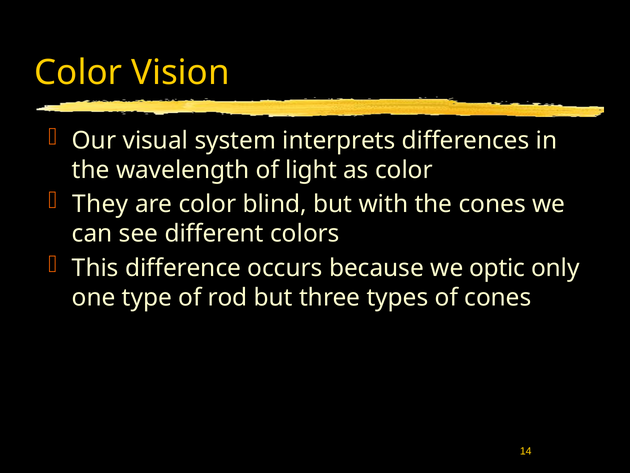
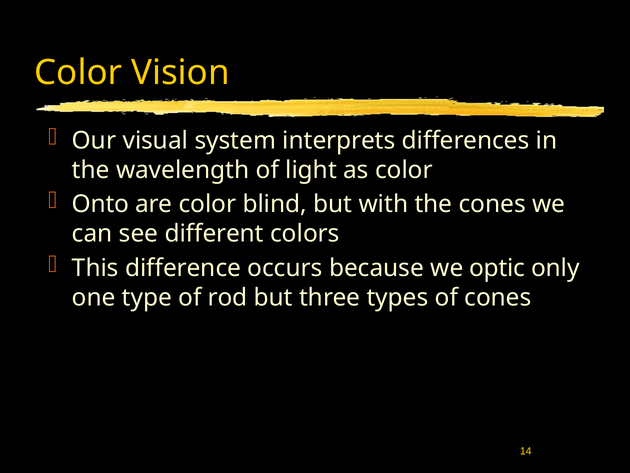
They: They -> Onto
